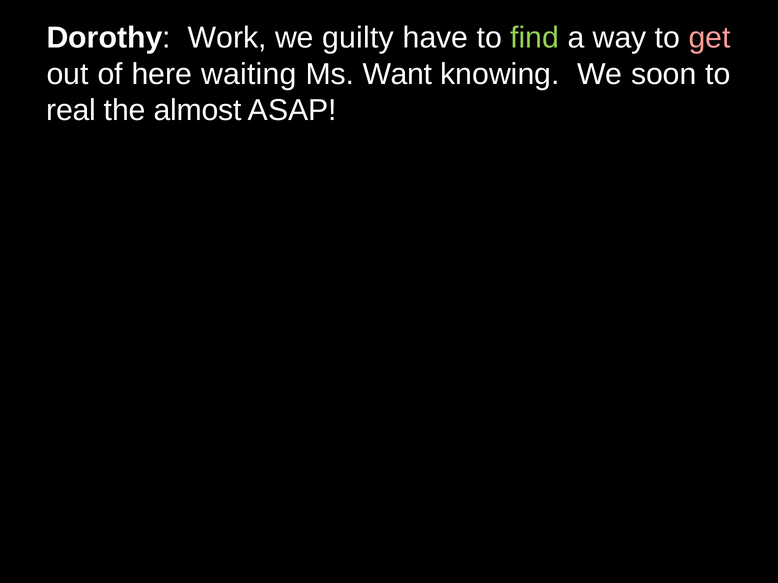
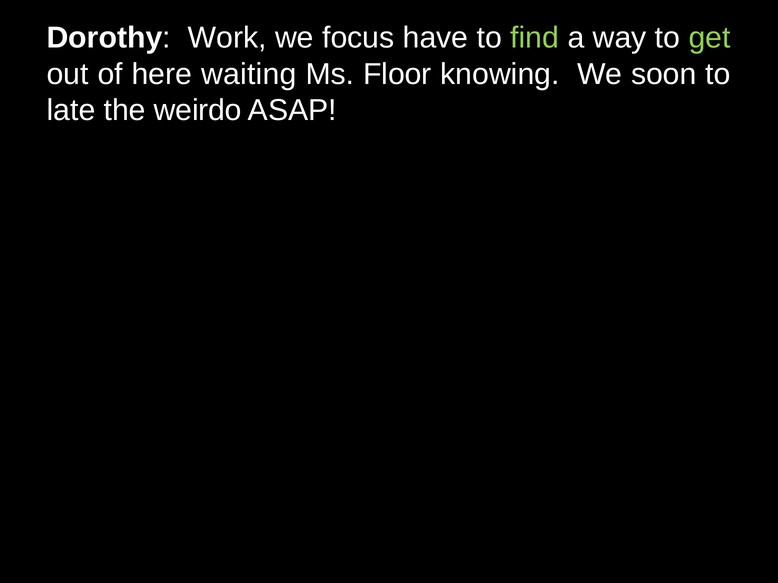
guilty: guilty -> focus
get colour: pink -> light green
Want: Want -> Floor
real: real -> late
almost: almost -> weirdo
